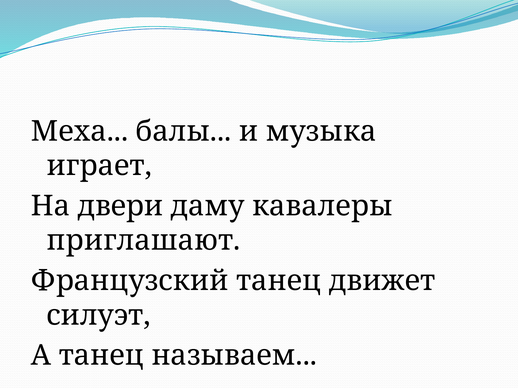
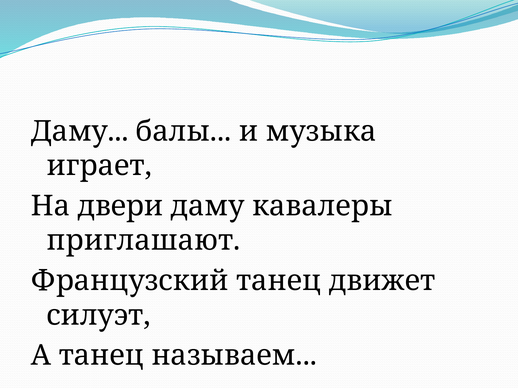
Меха at (80, 131): Меха -> Даму
